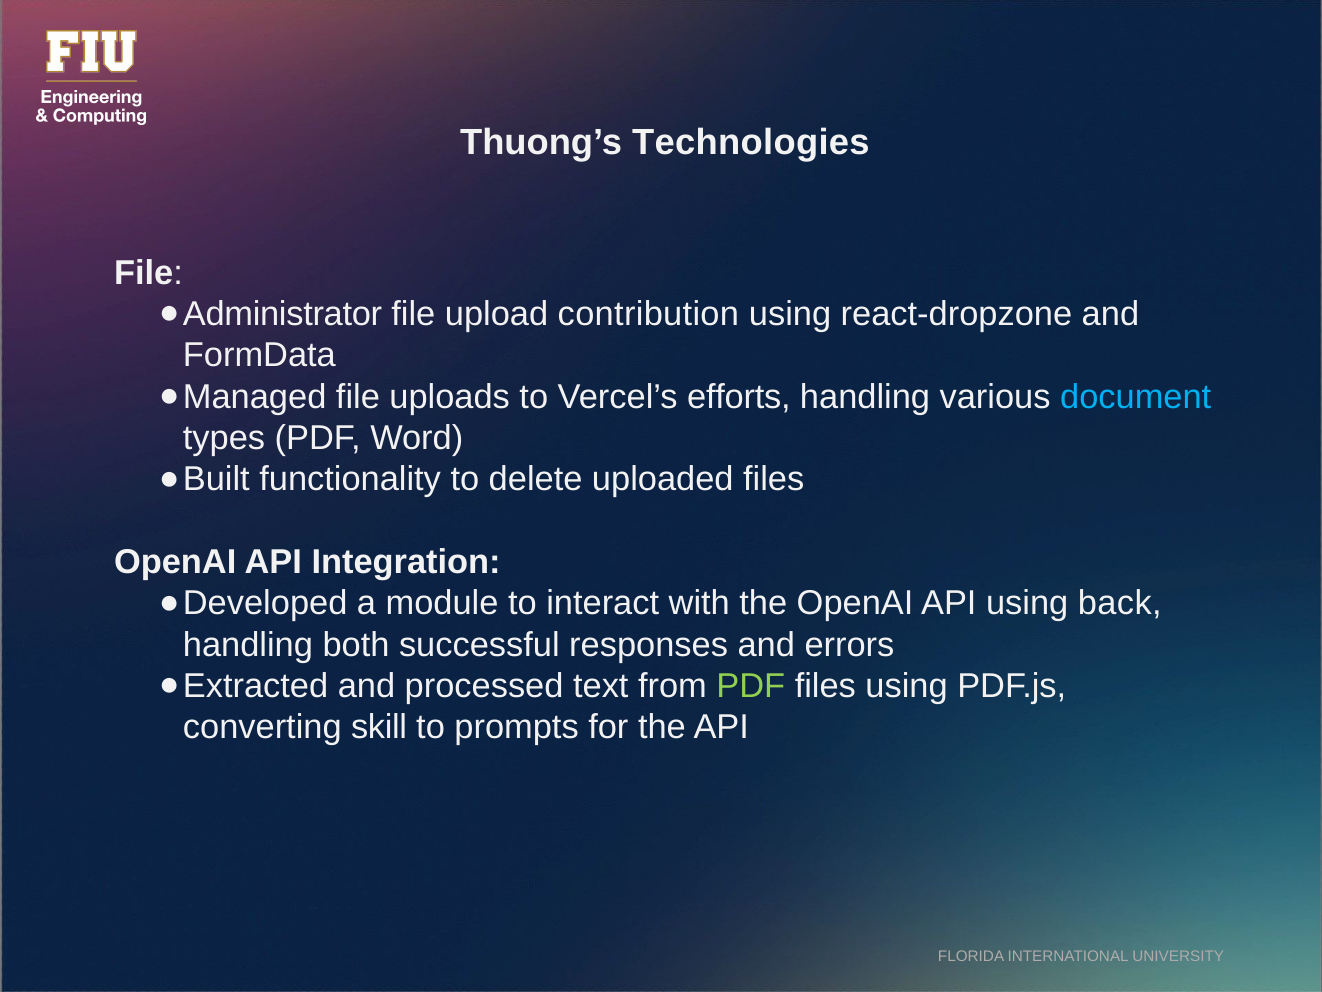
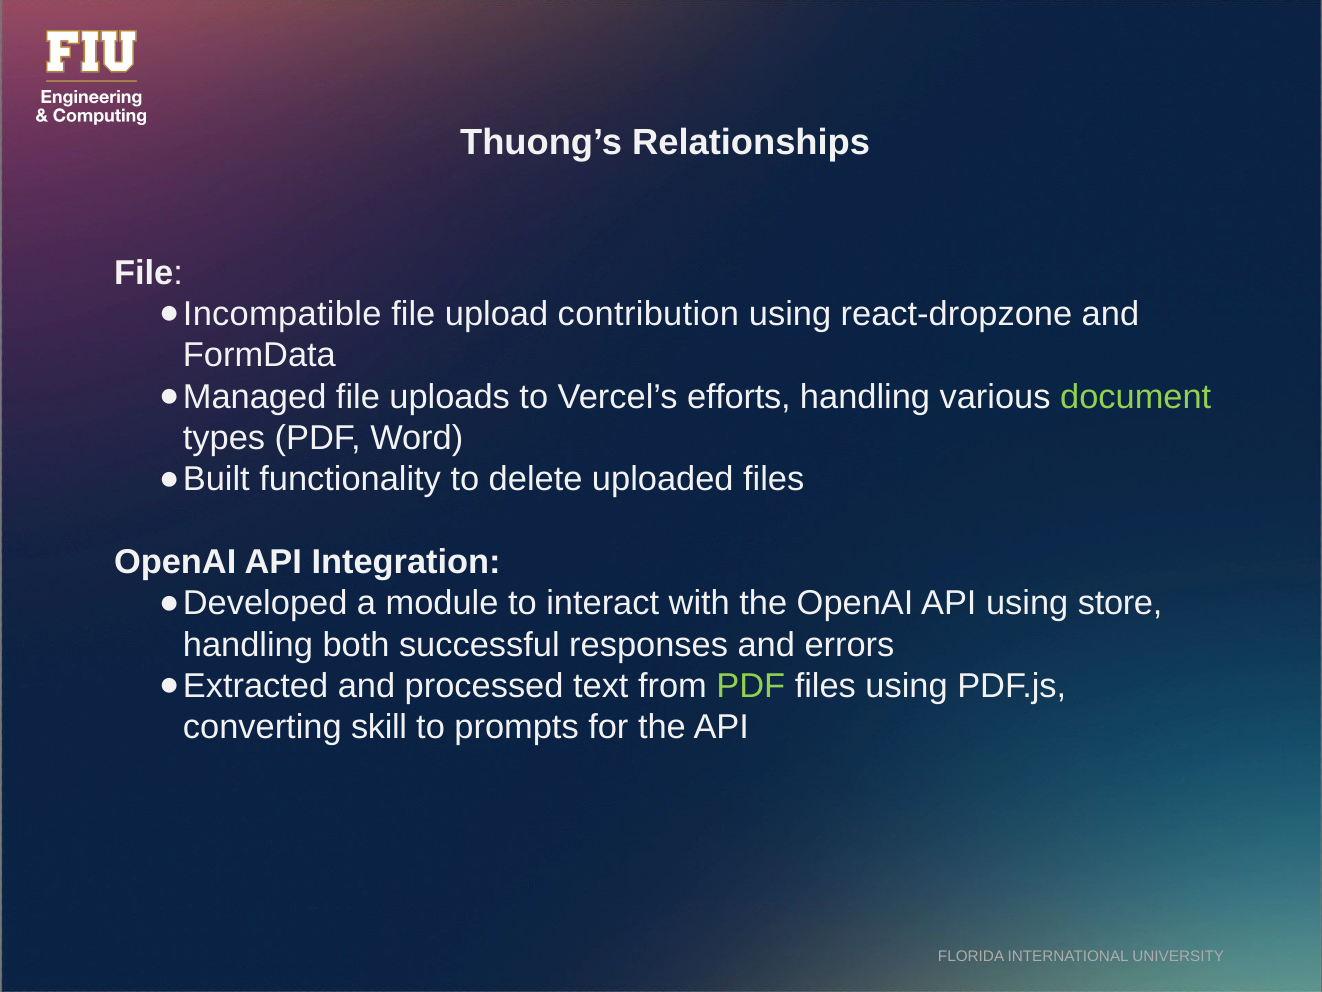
Technologies: Technologies -> Relationships
Administrator: Administrator -> Incompatible
document colour: light blue -> light green
back: back -> store
